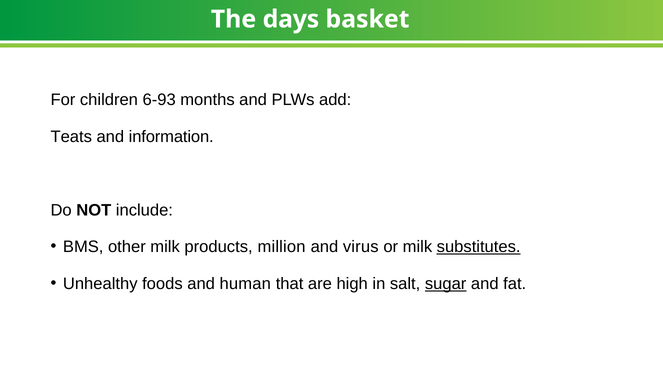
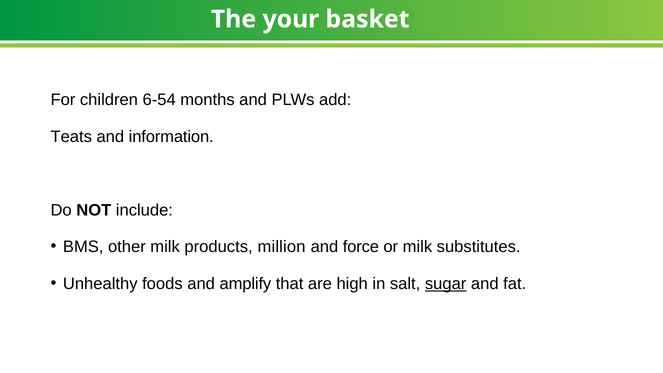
days: days -> your
6-93: 6-93 -> 6-54
virus: virus -> force
substitutes underline: present -> none
human: human -> amplify
